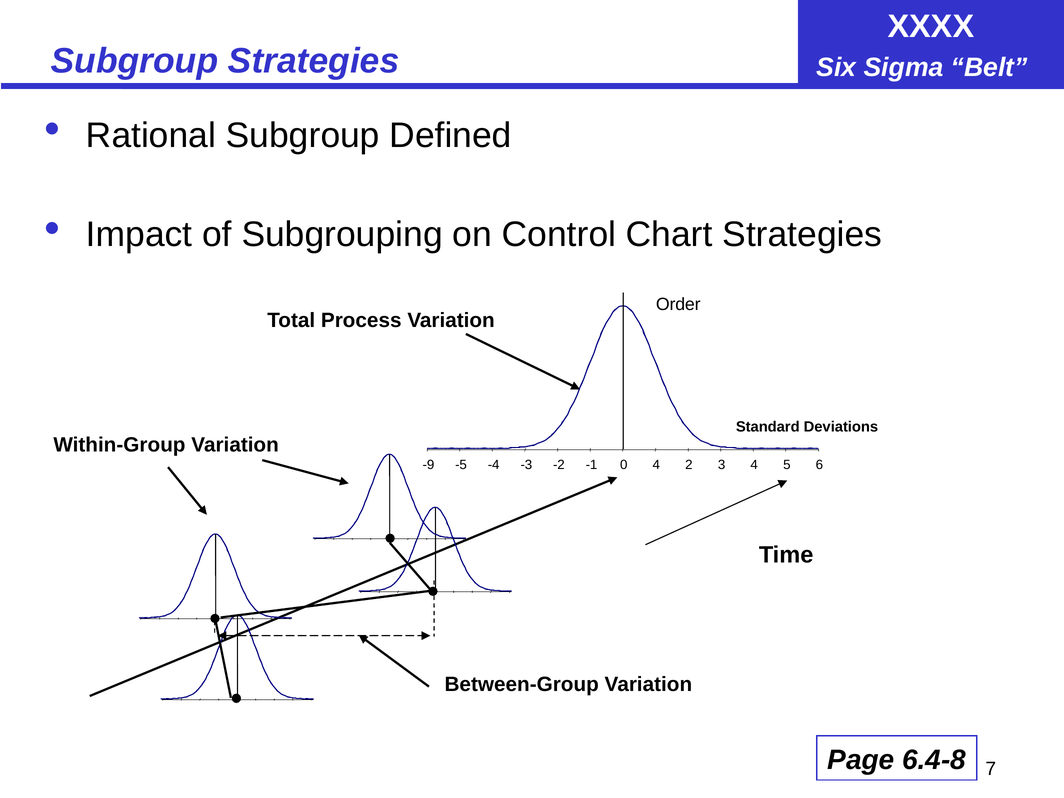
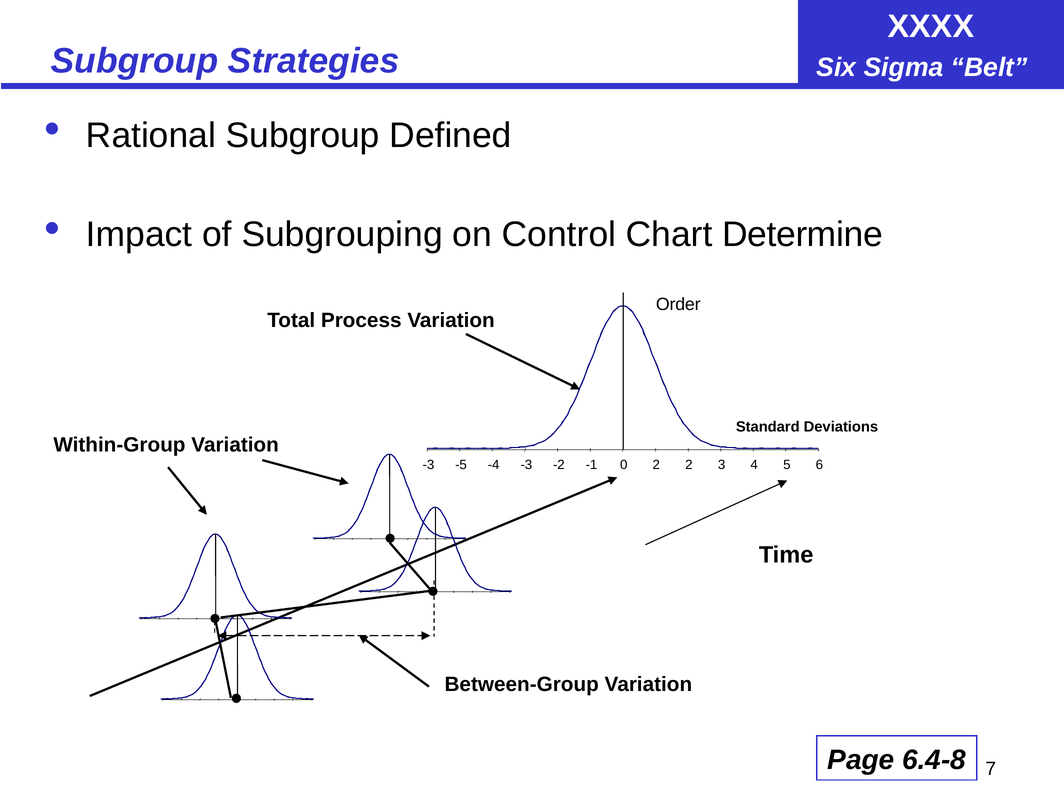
Chart Strategies: Strategies -> Determine
-9 at (428, 465): -9 -> -3
0 4: 4 -> 2
